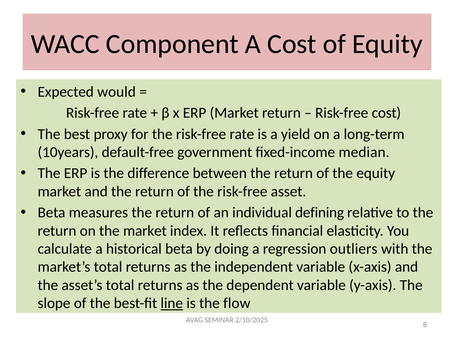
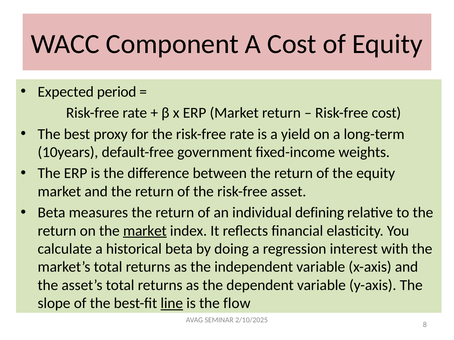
would: would -> period
median: median -> weights
market at (145, 231) underline: none -> present
outliers: outliers -> interest
